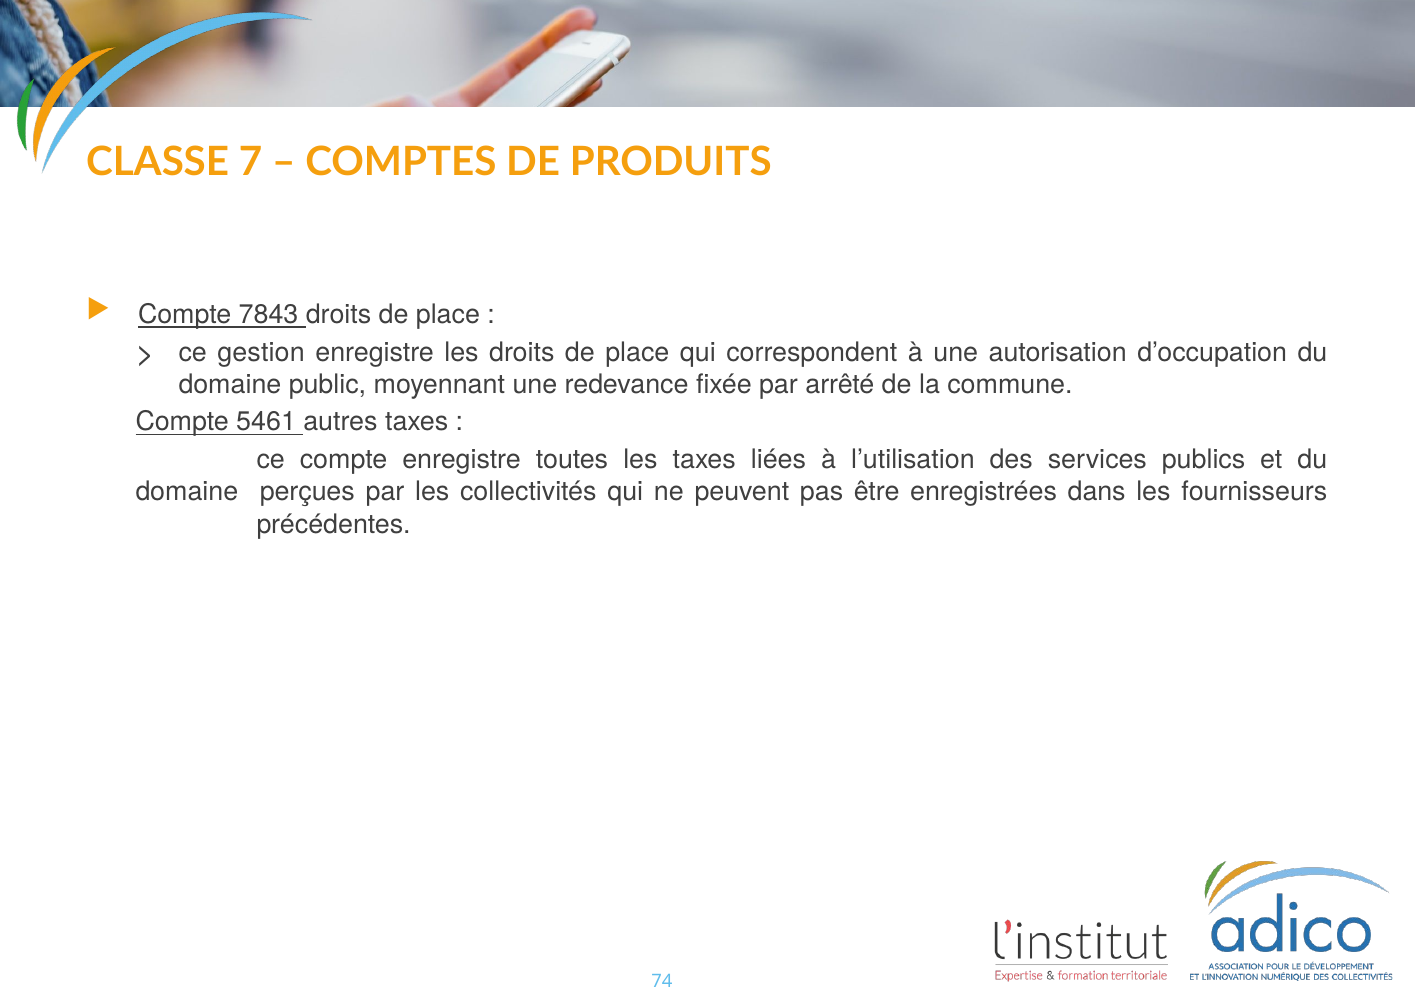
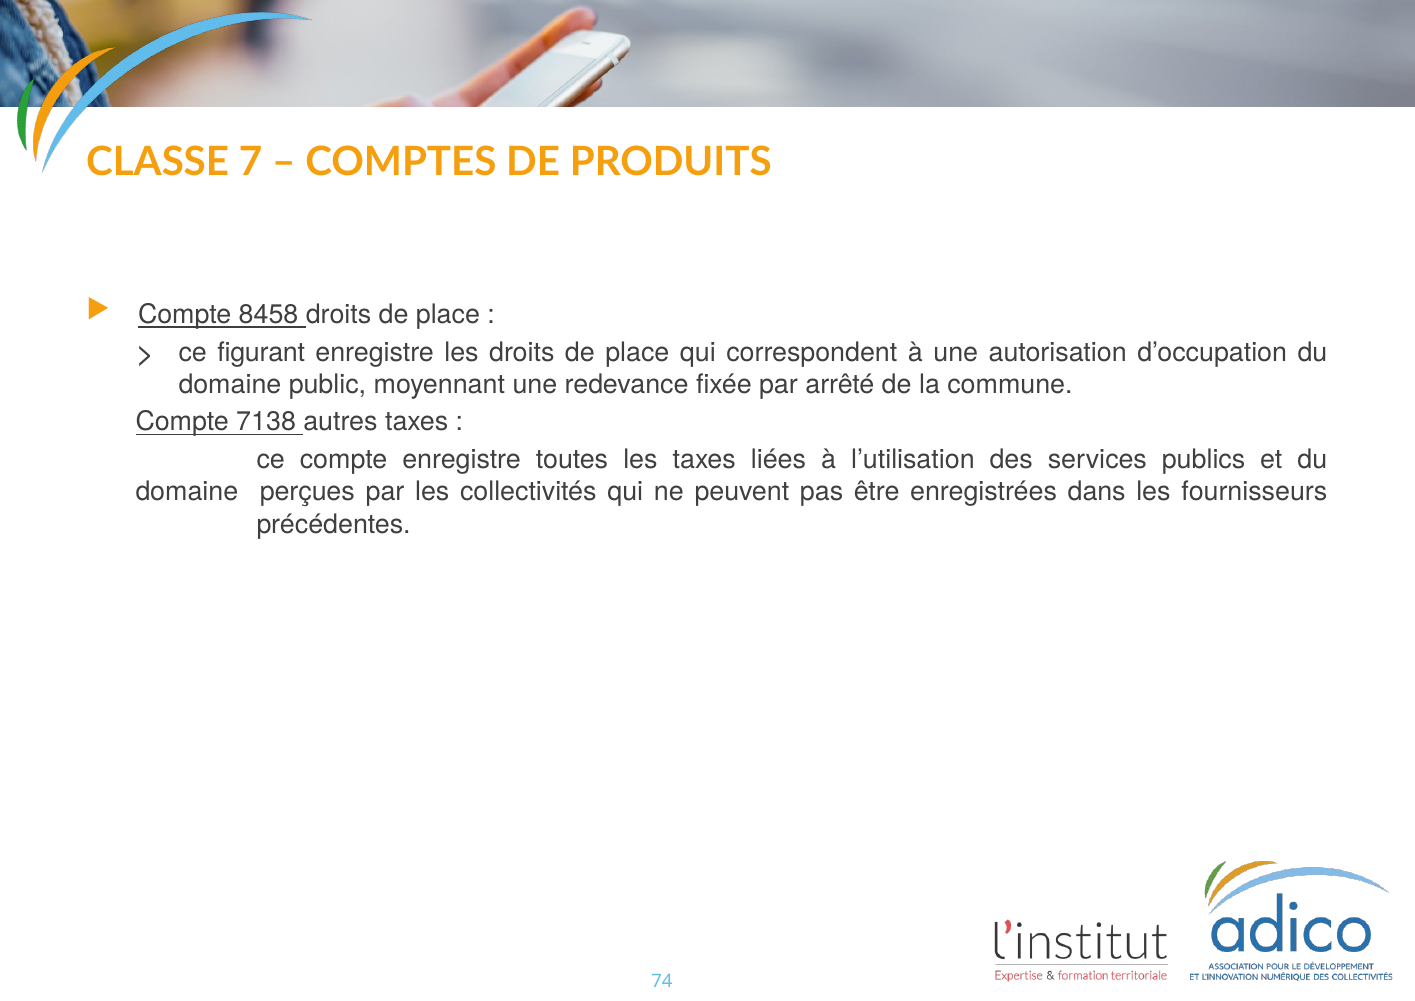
7843: 7843 -> 8458
gestion: gestion -> figurant
5461: 5461 -> 7138
